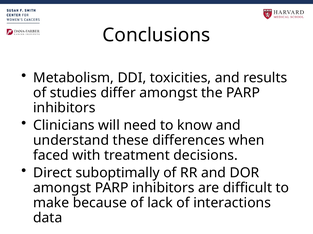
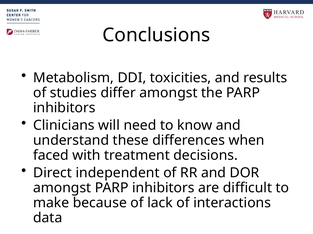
suboptimally: suboptimally -> independent
